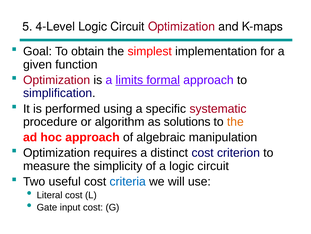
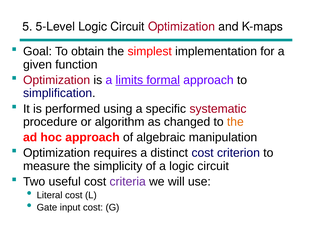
4-Level: 4-Level -> 5-Level
solutions: solutions -> changed
criteria colour: blue -> purple
